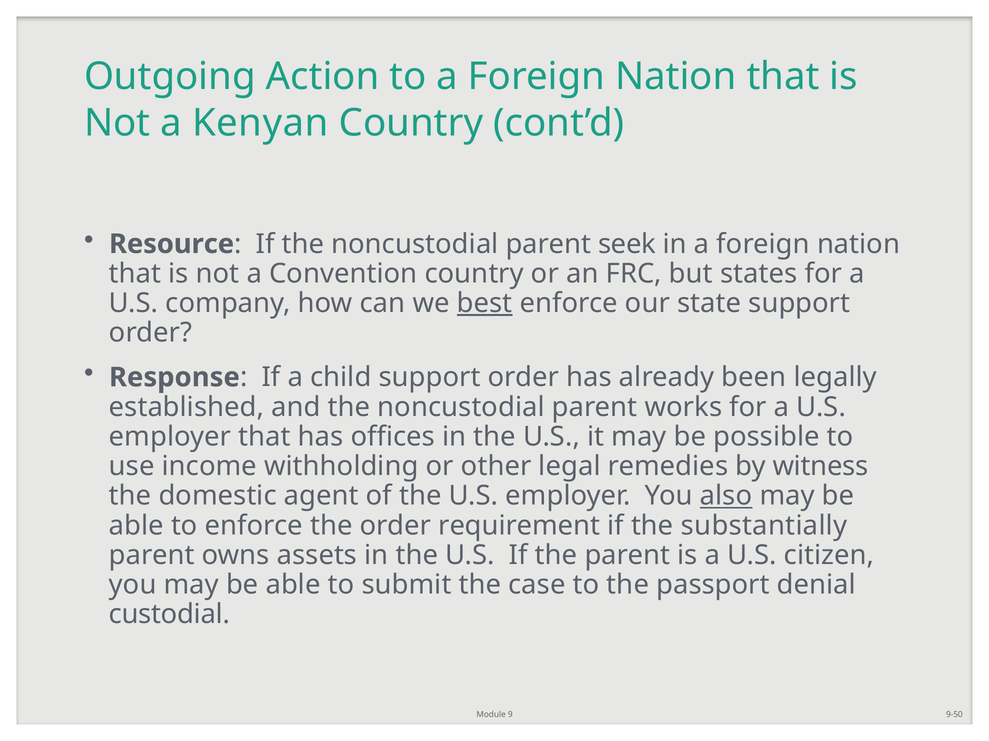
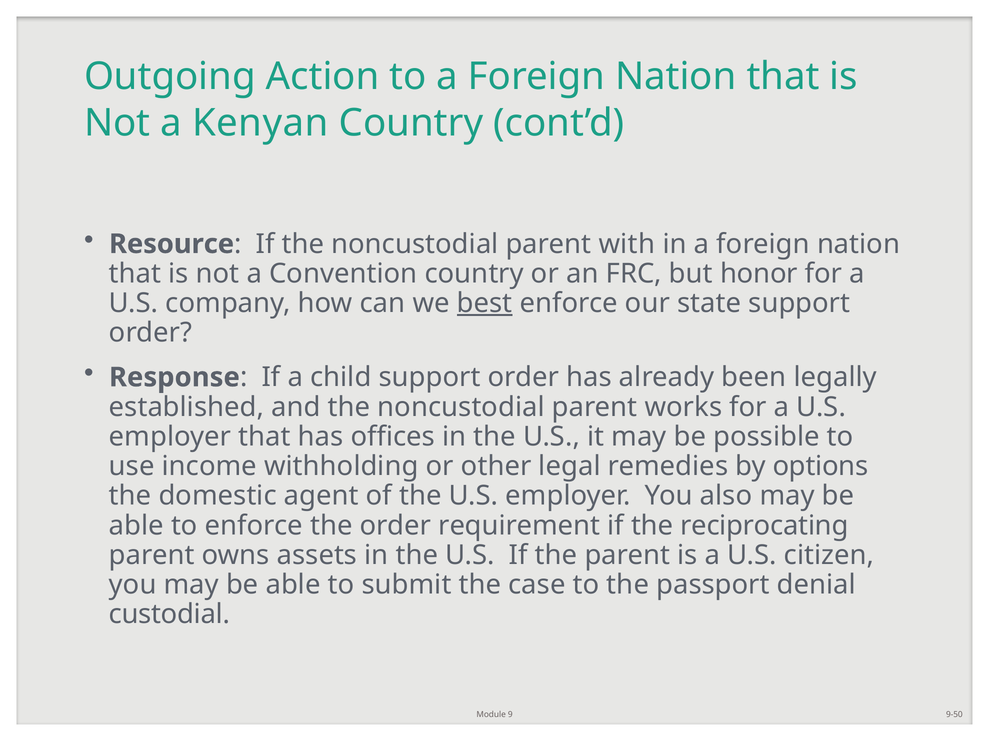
seek: seek -> with
states: states -> honor
witness: witness -> options
also underline: present -> none
substantially: substantially -> reciprocating
